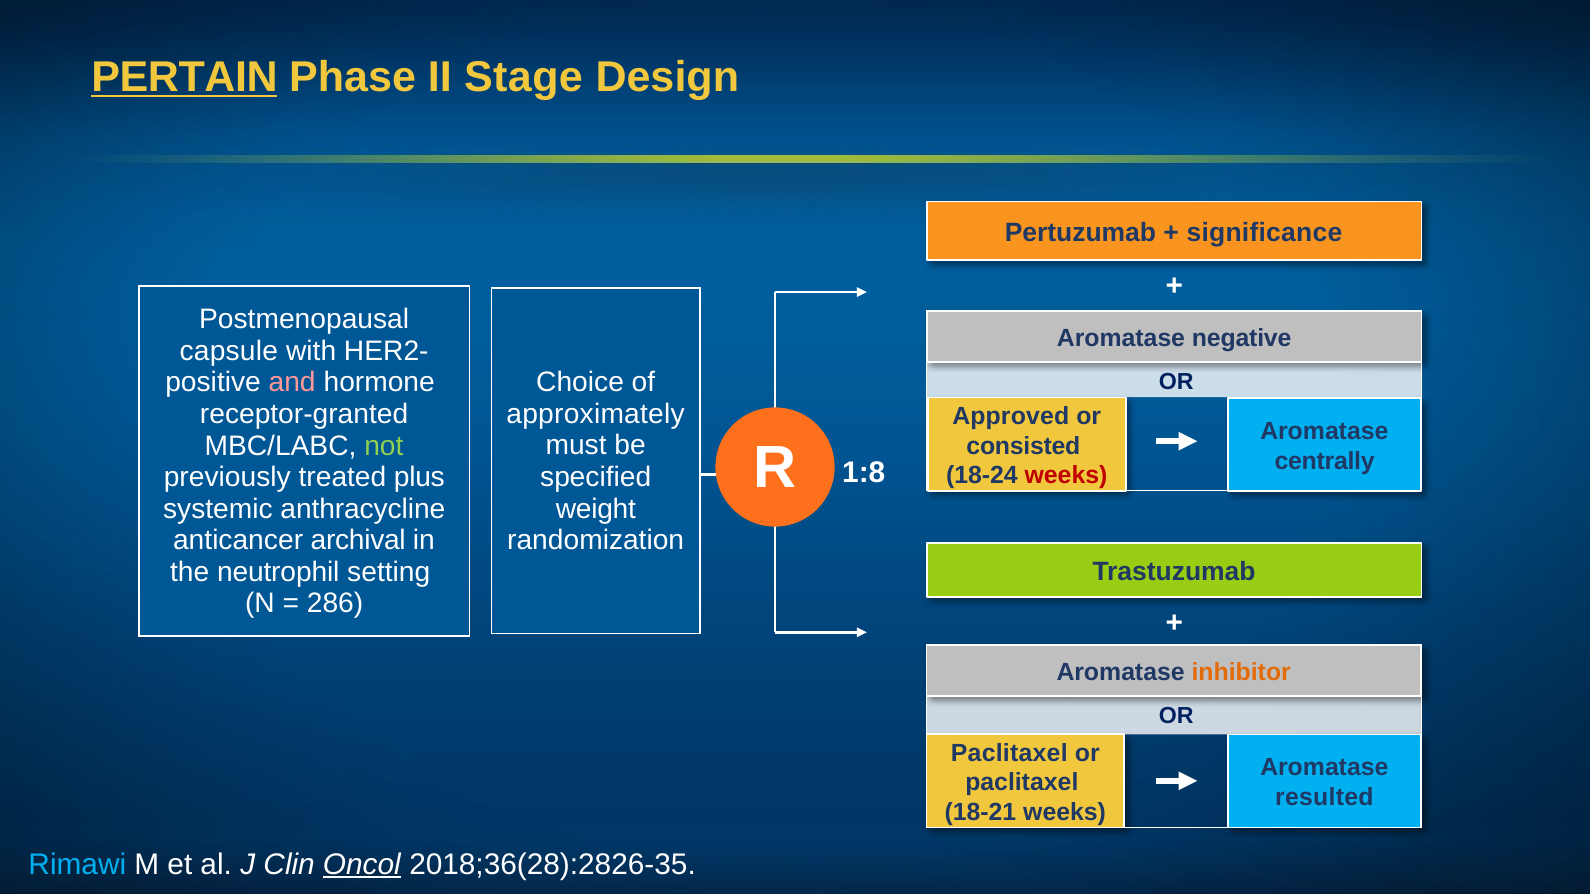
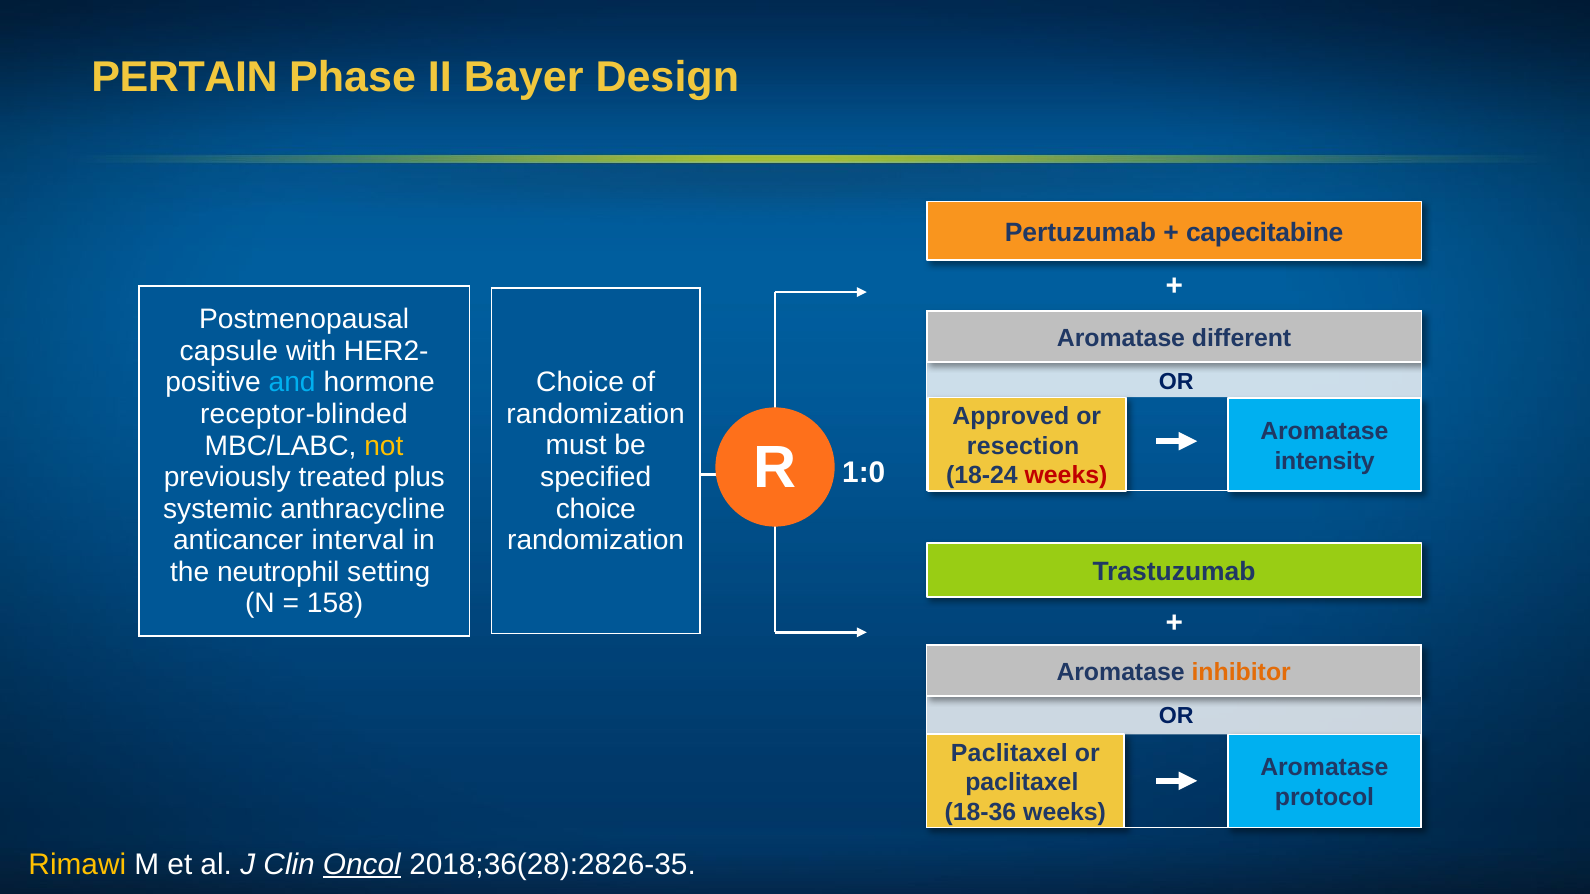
PERTAIN underline: present -> none
Stage: Stage -> Bayer
significance: significance -> capecitabine
negative: negative -> different
and colour: pink -> light blue
approximately at (596, 414): approximately -> randomization
receptor-granted: receptor-granted -> receptor-blinded
not colour: light green -> yellow
consisted: consisted -> resection
centrally: centrally -> intensity
1:8: 1:8 -> 1:0
weight at (596, 509): weight -> choice
archival: archival -> interval
286: 286 -> 158
resulted: resulted -> protocol
18-21: 18-21 -> 18-36
Rimawi colour: light blue -> yellow
